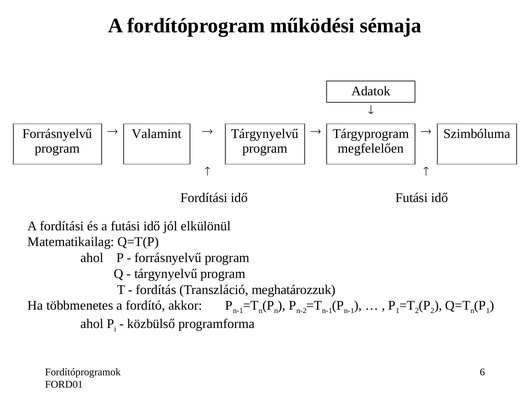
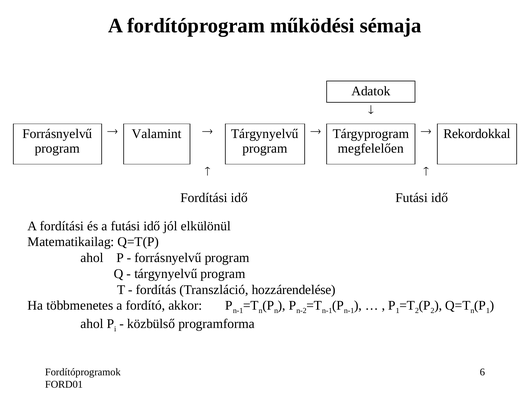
Szimbóluma: Szimbóluma -> Rekordokkal
meghatározzuk: meghatározzuk -> hozzárendelése
